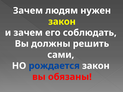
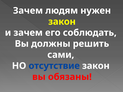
рождается: рождается -> отсутствие
